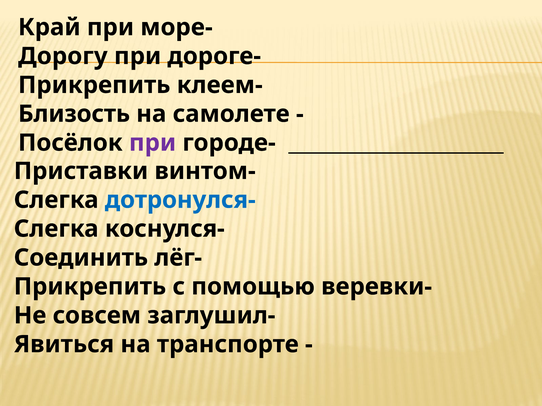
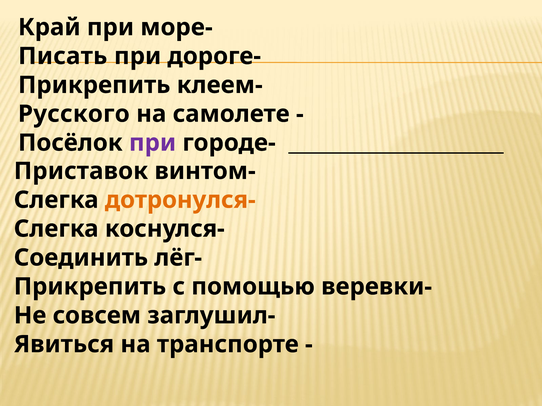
Дорогу: Дорогу -> Писать
Близость: Близость -> Русского
Приставки: Приставки -> Приставок
дотронулся- colour: blue -> orange
